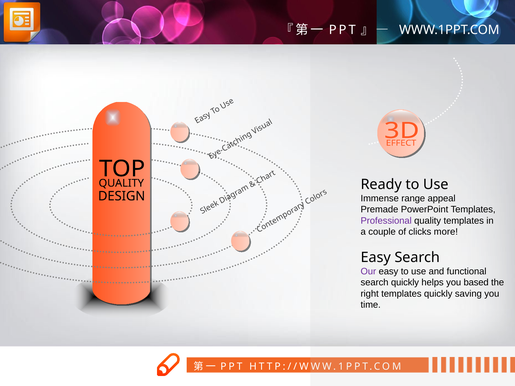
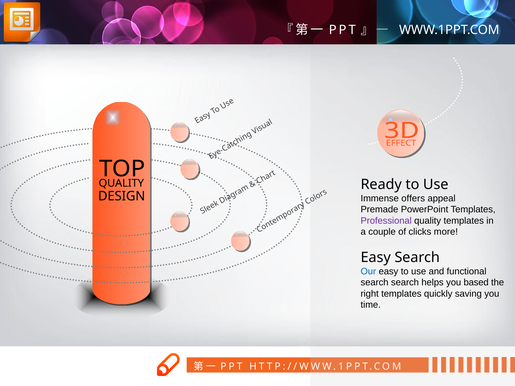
range: range -> offers
Our colour: purple -> blue
search quickly: quickly -> search
